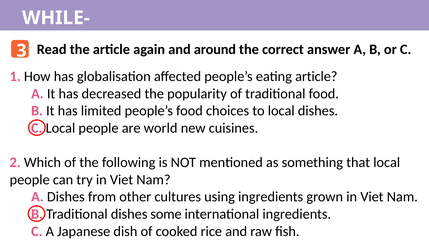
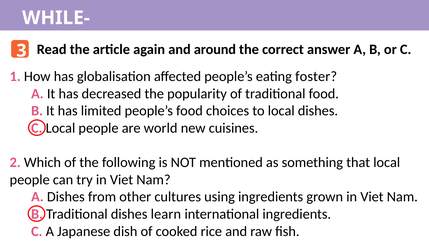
eating article: article -> foster
some: some -> learn
